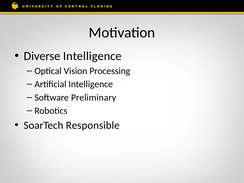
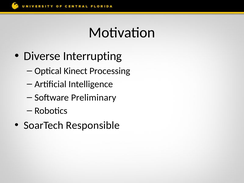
Diverse Intelligence: Intelligence -> Interrupting
Vision: Vision -> Kinect
